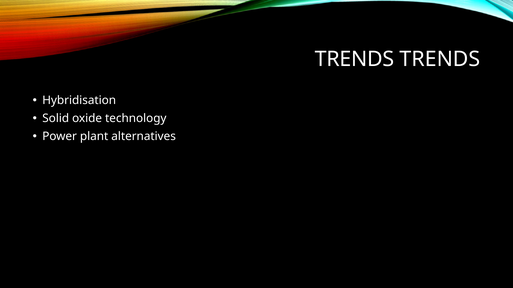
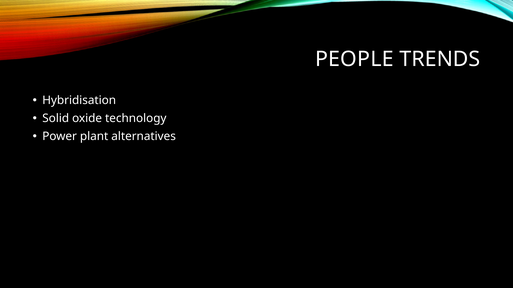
TRENDS at (355, 59): TRENDS -> PEOPLE
